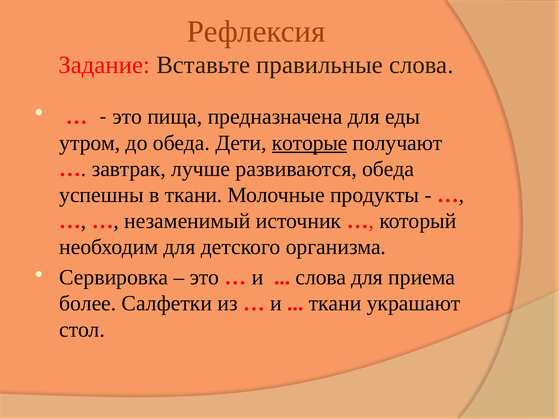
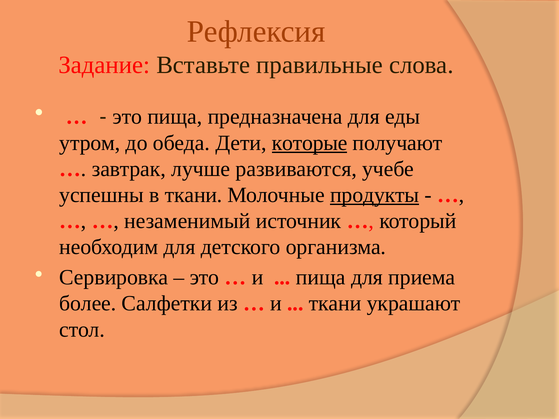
развиваются обеда: обеда -> учебе
продукты underline: none -> present
слова at (321, 278): слова -> пища
